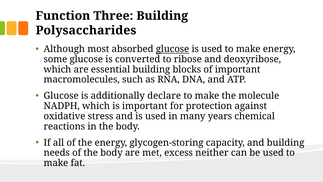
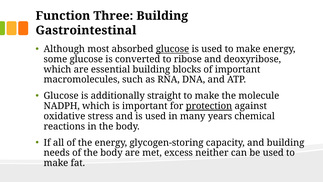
Polysaccharides: Polysaccharides -> Gastrointestinal
declare: declare -> straight
protection underline: none -> present
